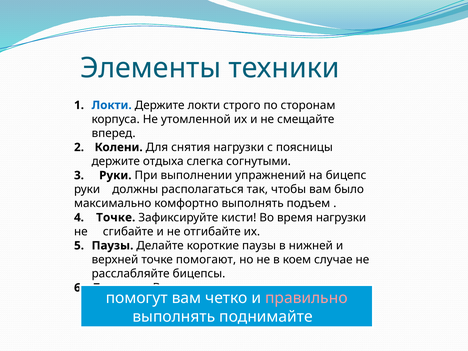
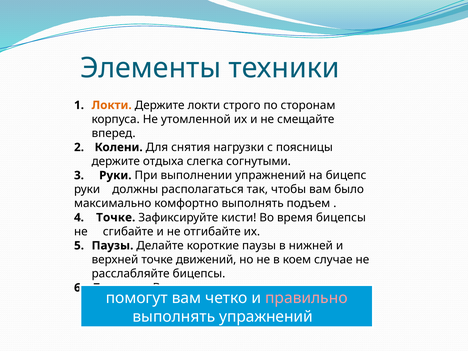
Локти at (112, 105) colour: blue -> orange
время нагрузки: нагрузки -> бицепсы
помогают: помогают -> движений
выполнять поднимайте: поднимайте -> упражнений
